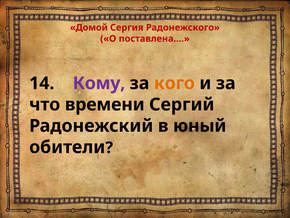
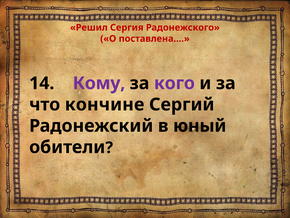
Домой: Домой -> Решил
кого colour: orange -> purple
времени: времени -> кончине
